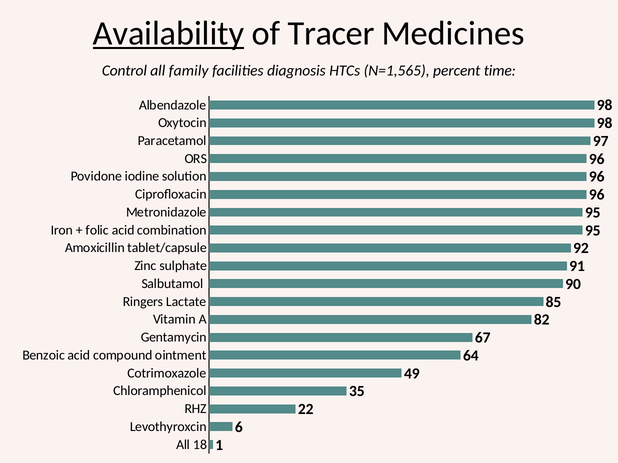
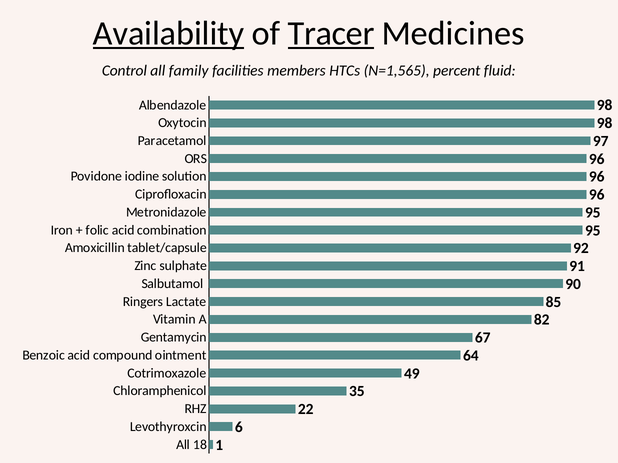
Tracer underline: none -> present
diagnosis: diagnosis -> members
time: time -> fluid
